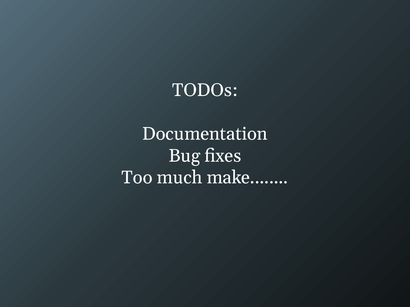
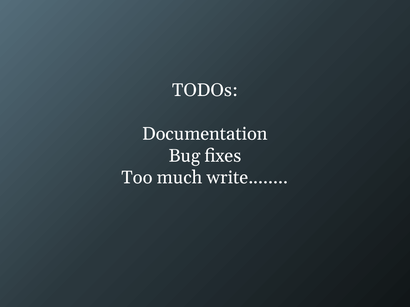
make: make -> write
